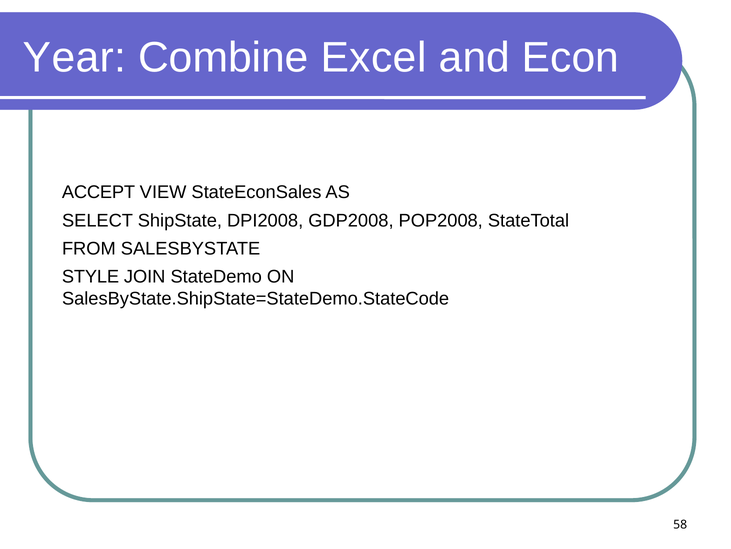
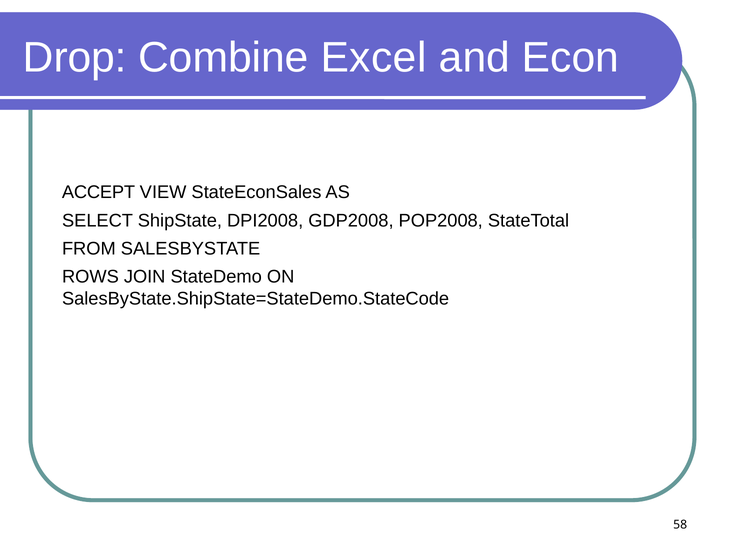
Year: Year -> Drop
STYLE: STYLE -> ROWS
